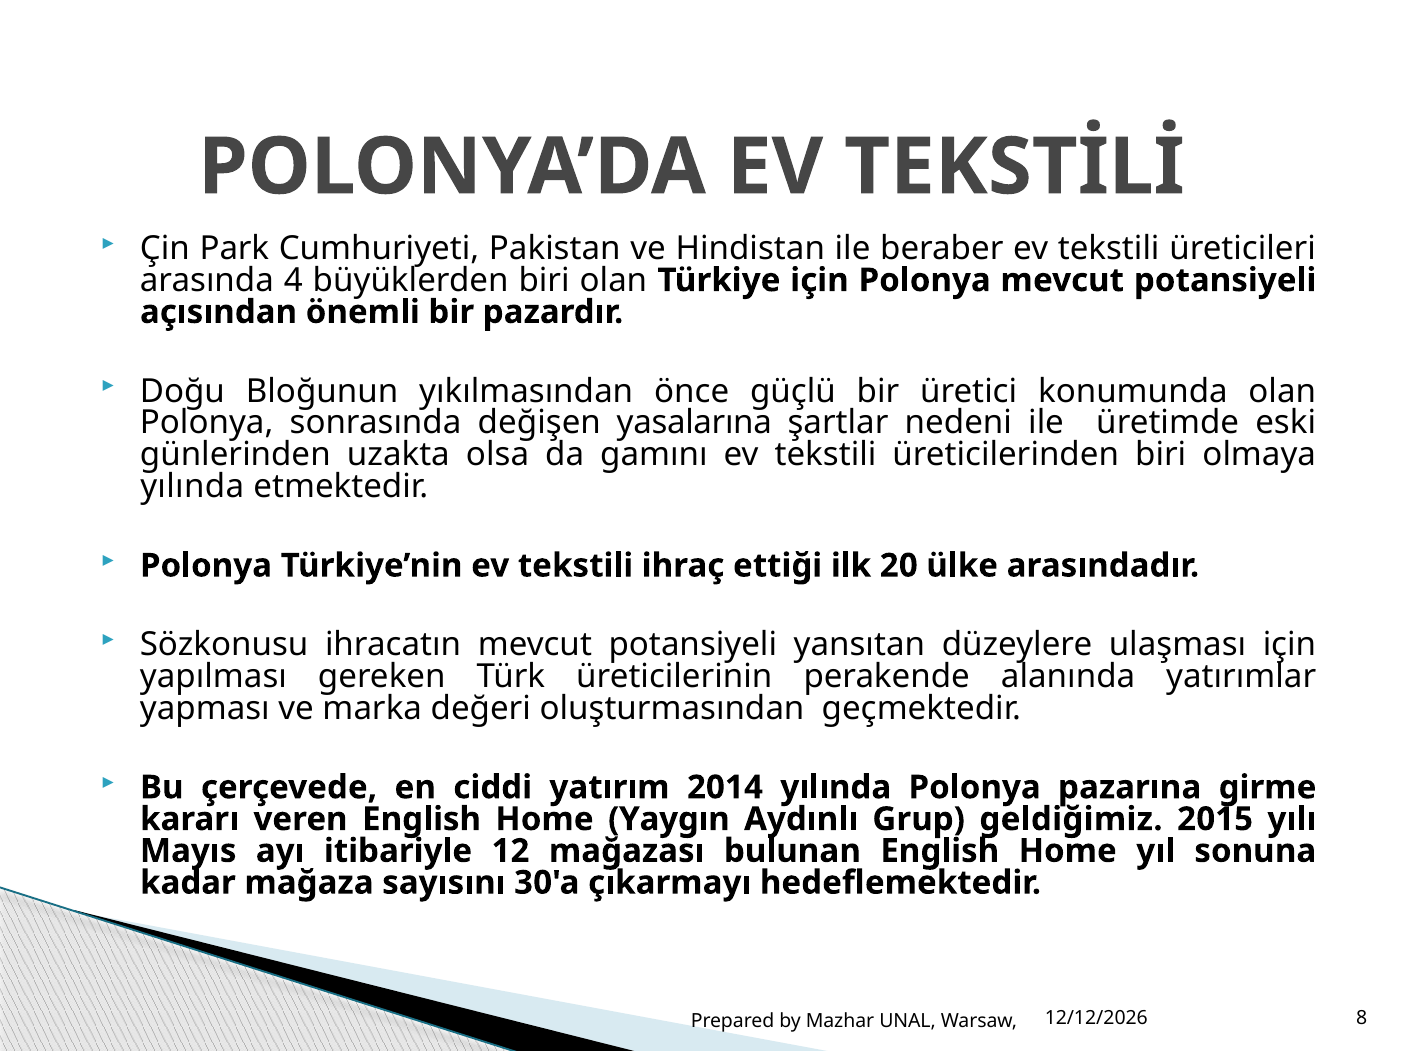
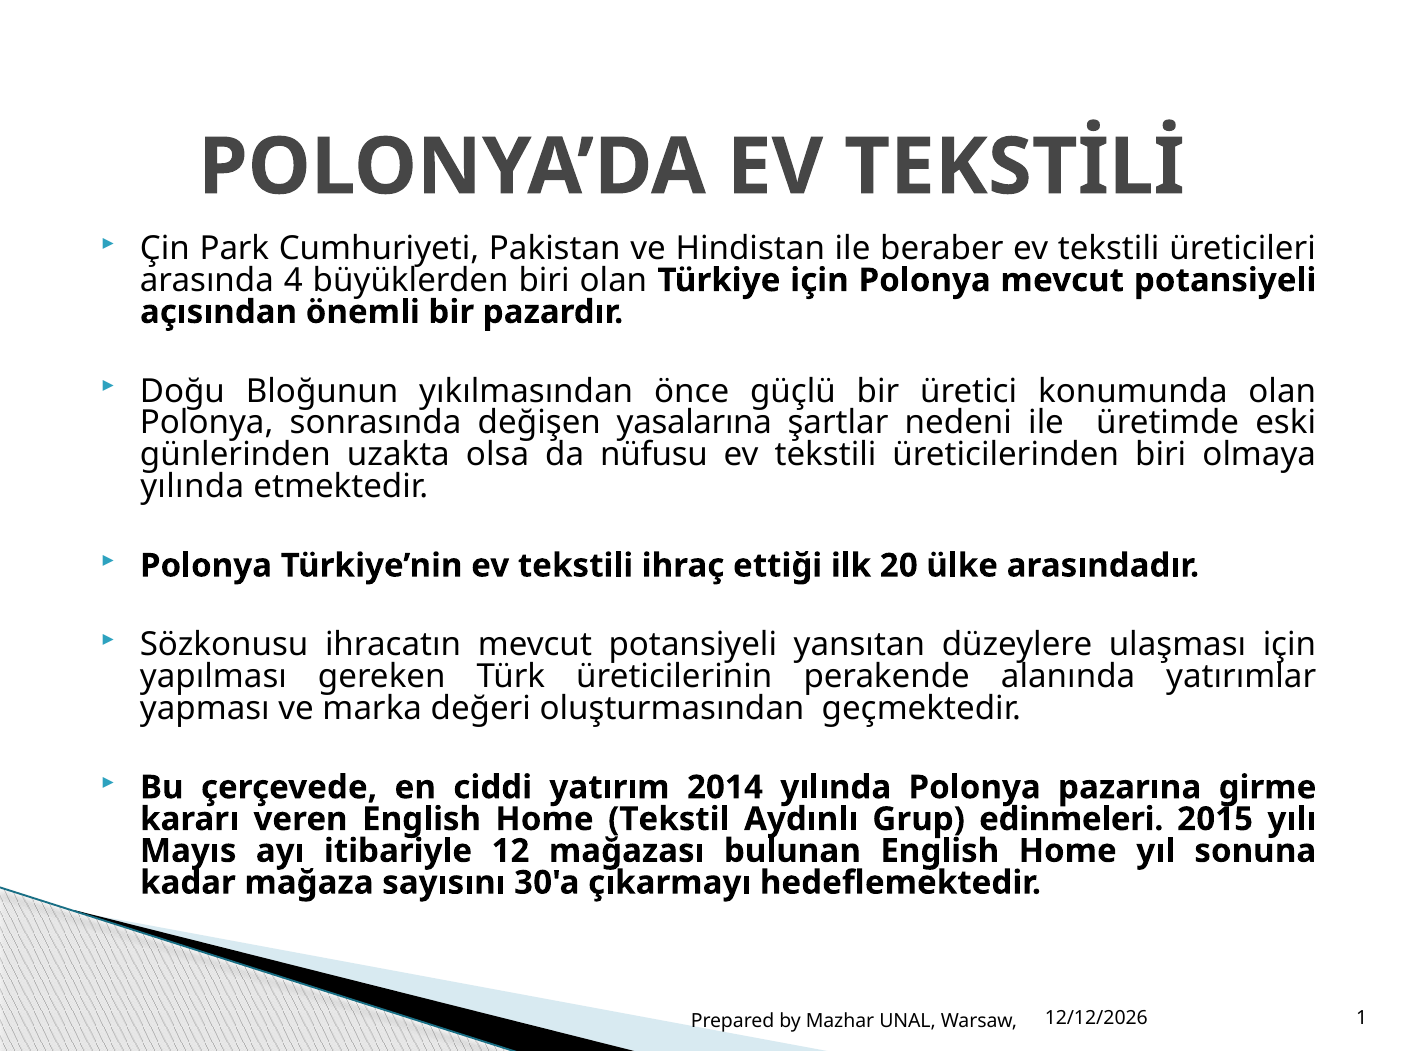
gamını: gamını -> nüfusu
Yaygın: Yaygın -> Tekstil
geldiğimiz: geldiğimiz -> edinmeleri
8: 8 -> 1
